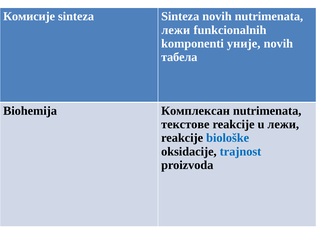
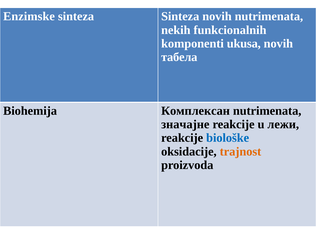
Комисије: Комисије -> Enzimske
лежи at (176, 30): лежи -> nekih
уније: уније -> ukusa
текстове: текстове -> значајне
trajnost colour: blue -> orange
